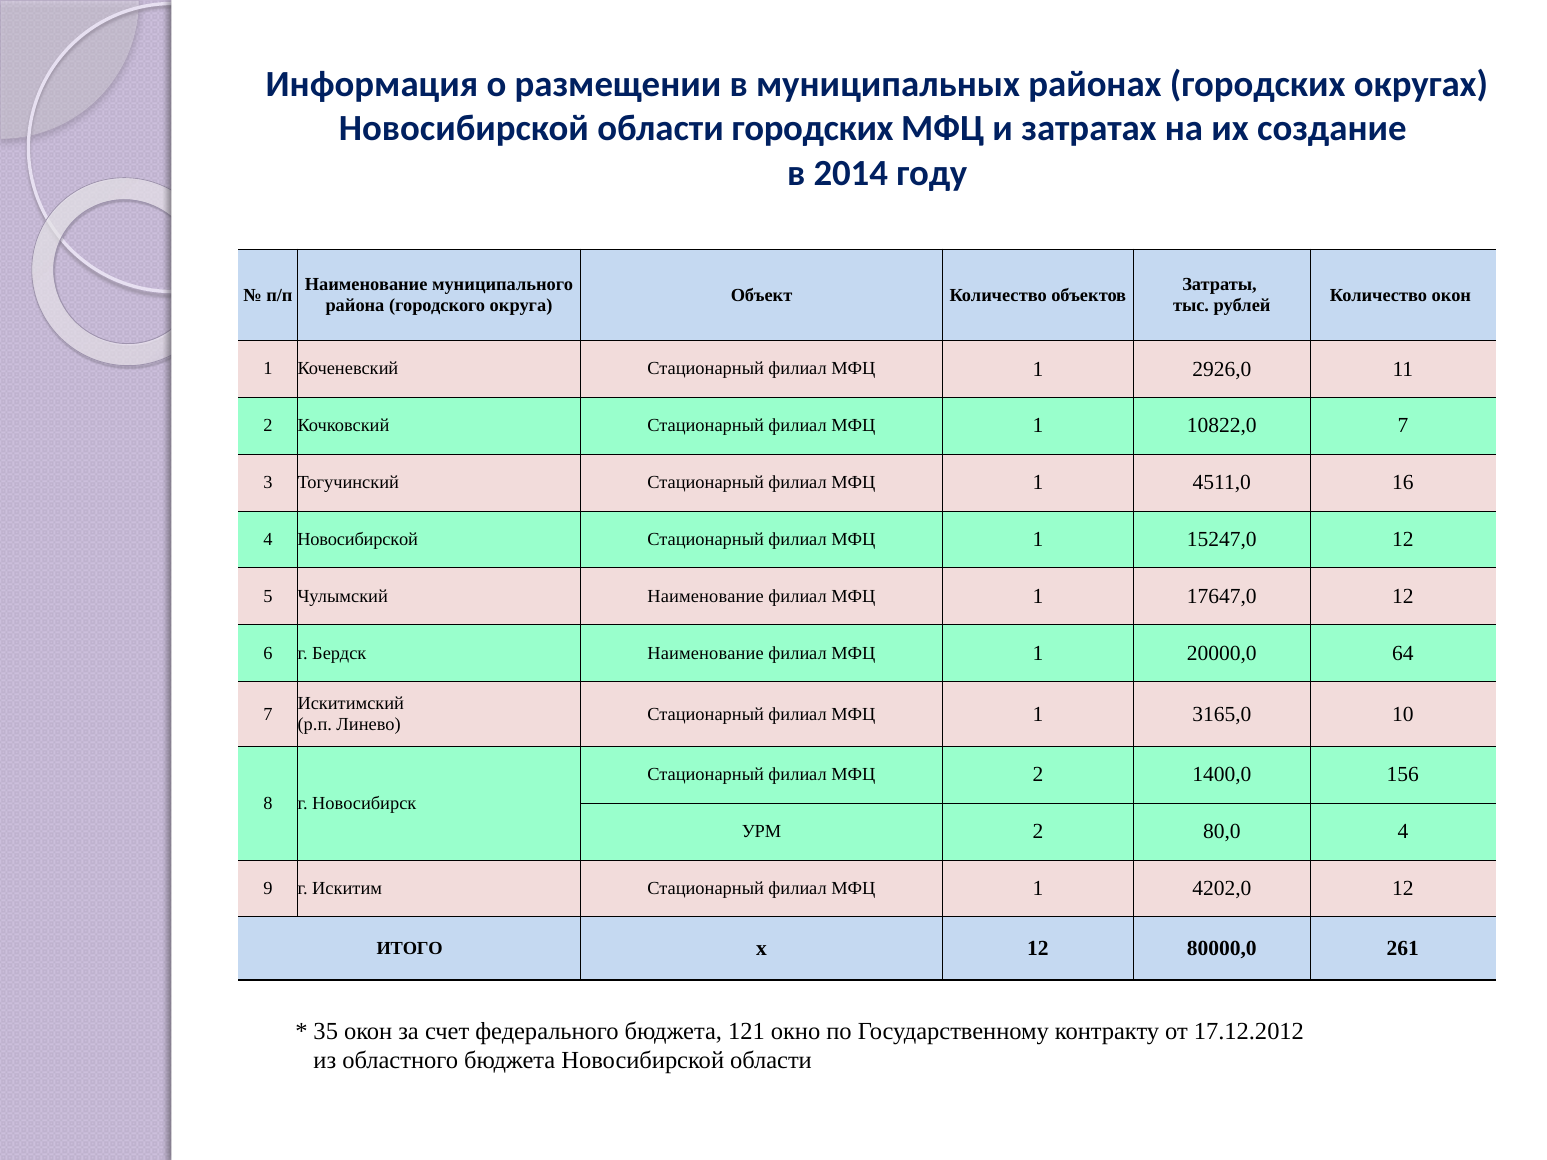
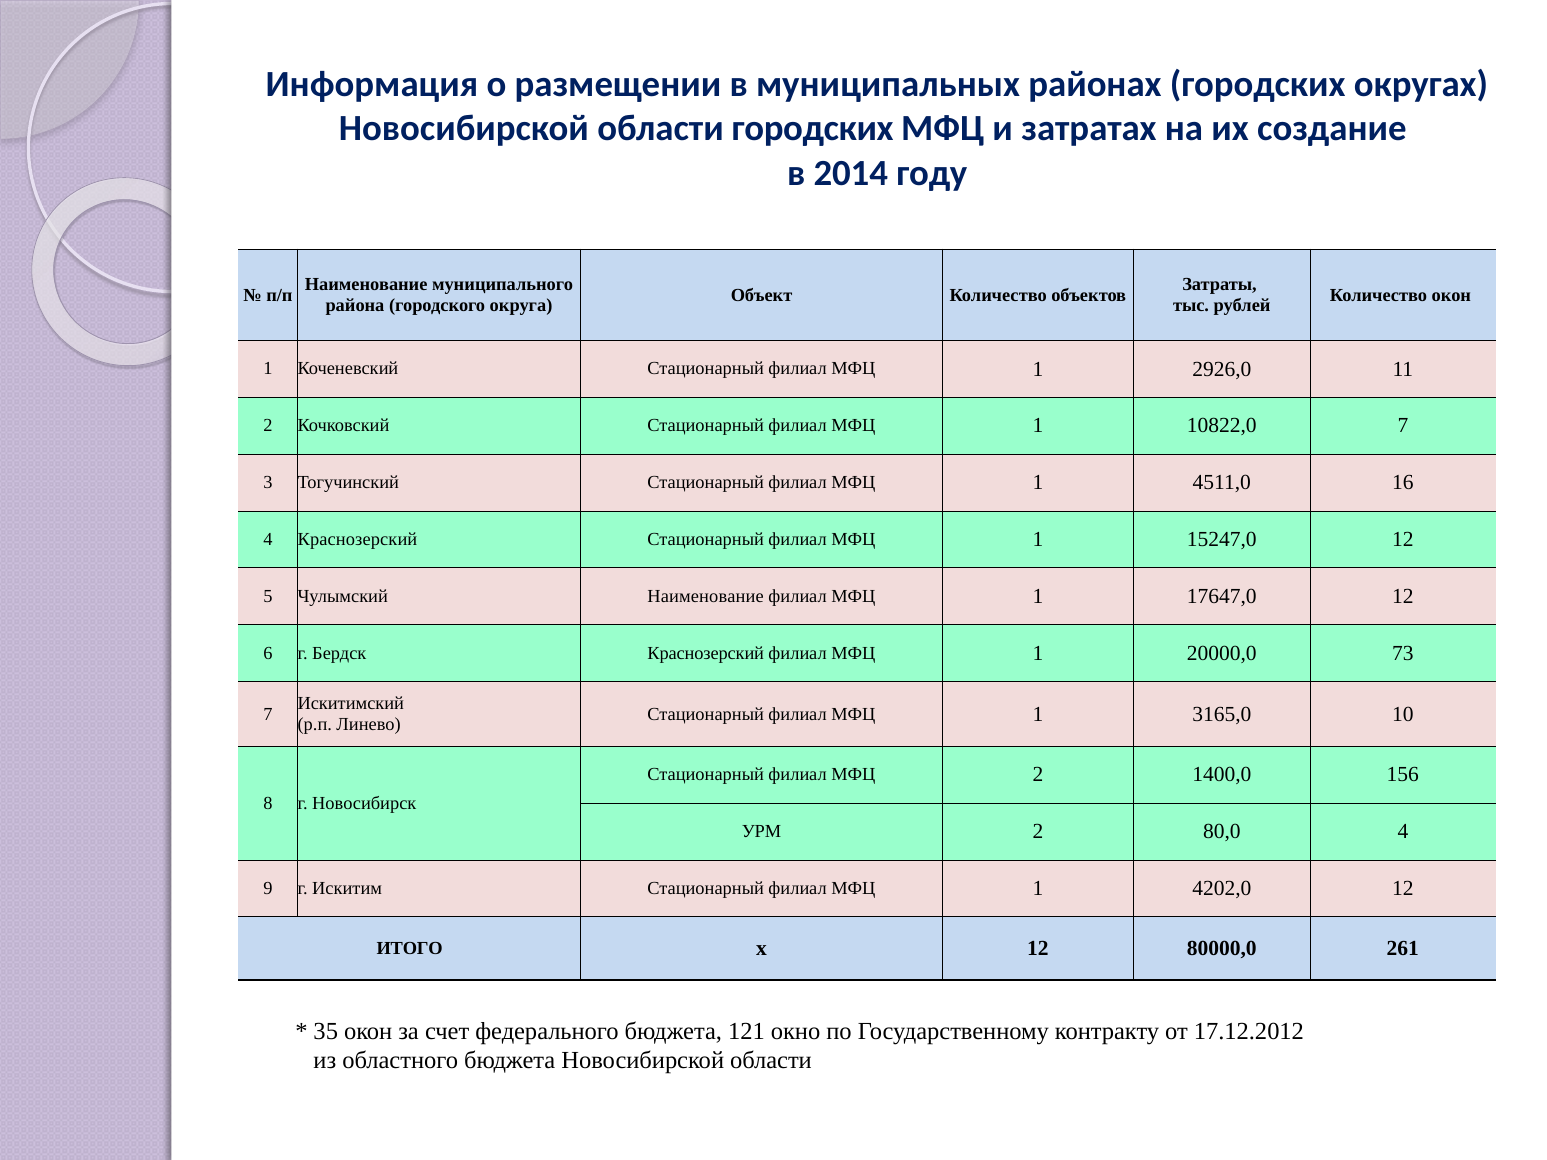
4 Новосибирской: Новосибирской -> Краснозерский
Бердск Наименование: Наименование -> Краснозерский
64: 64 -> 73
